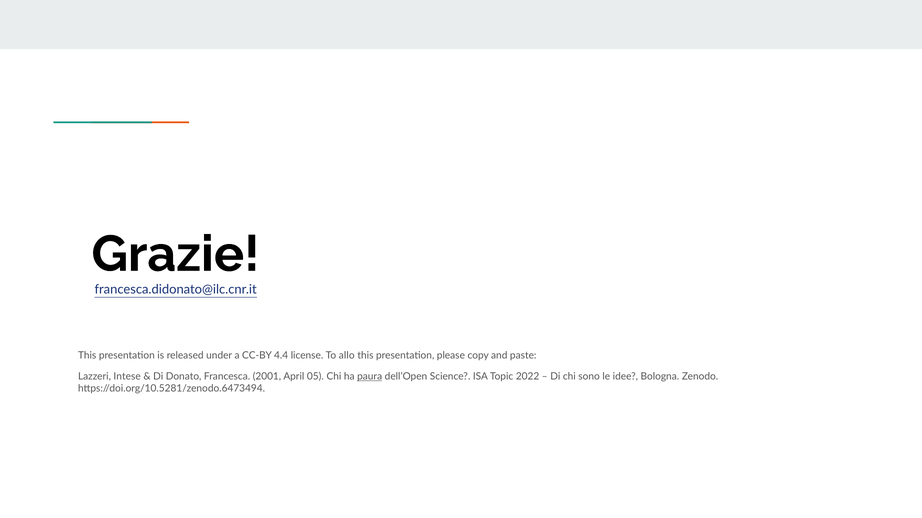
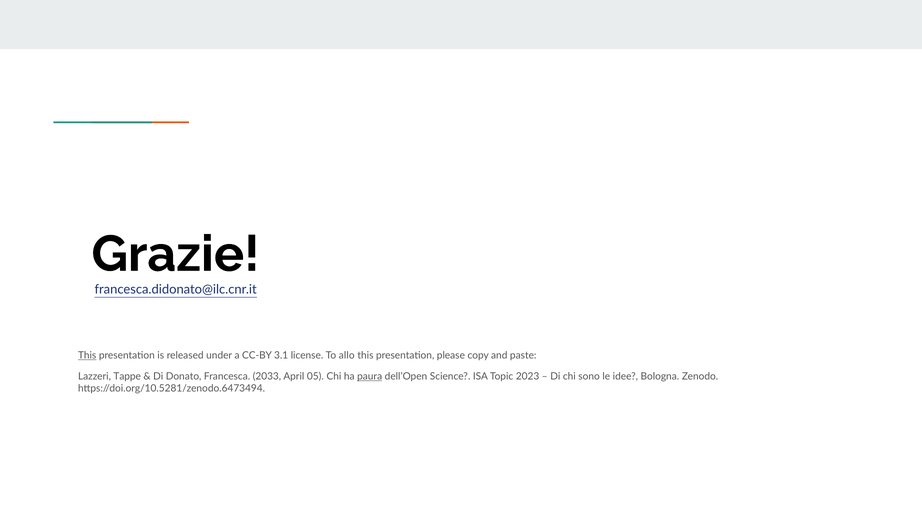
This at (87, 356) underline: none -> present
4.4: 4.4 -> 3.1
Intese: Intese -> Tappe
2001: 2001 -> 2033
2022: 2022 -> 2023
